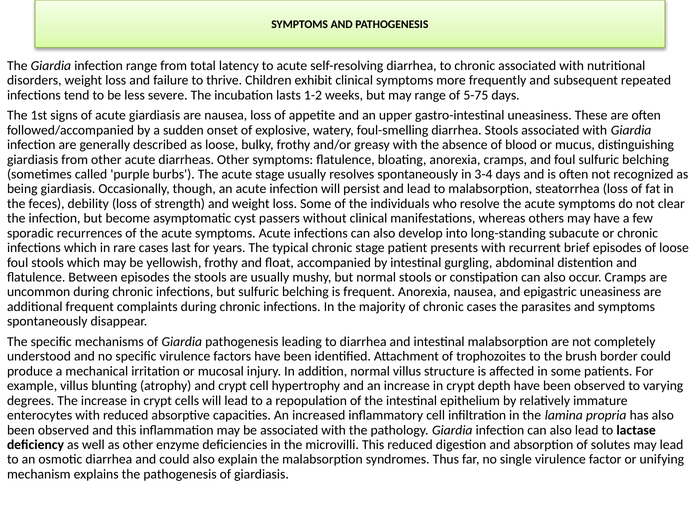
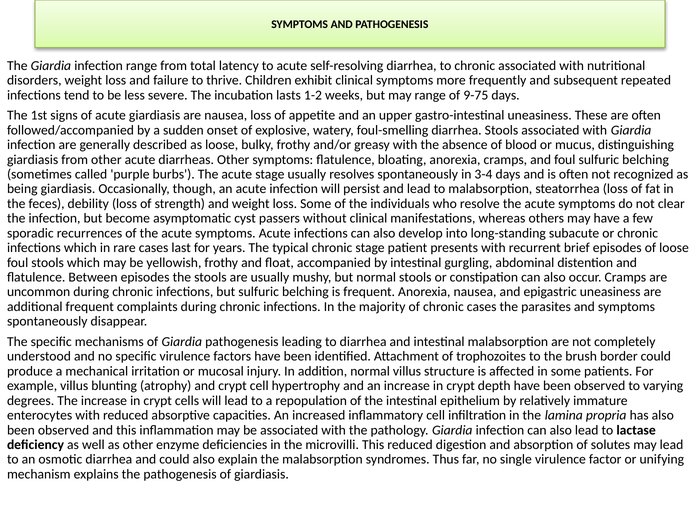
5-75: 5-75 -> 9-75
